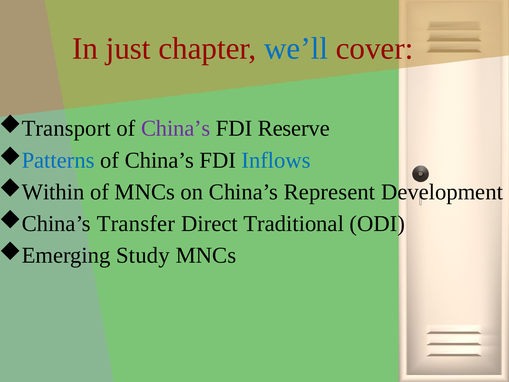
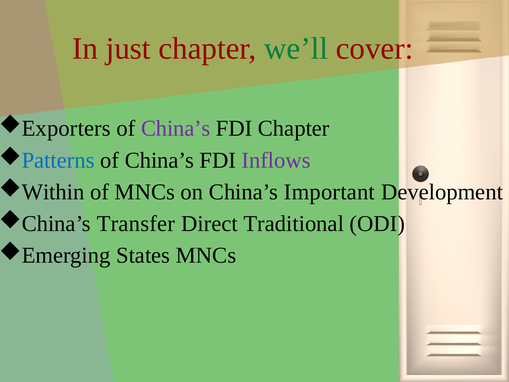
we’ll colour: blue -> green
Transport: Transport -> Exporters
FDI Reserve: Reserve -> Chapter
Inflows colour: blue -> purple
Represent: Represent -> Important
Study: Study -> States
